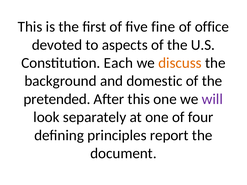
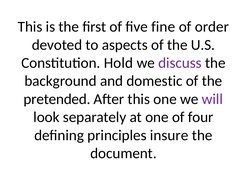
office: office -> order
Each: Each -> Hold
discuss colour: orange -> purple
report: report -> insure
